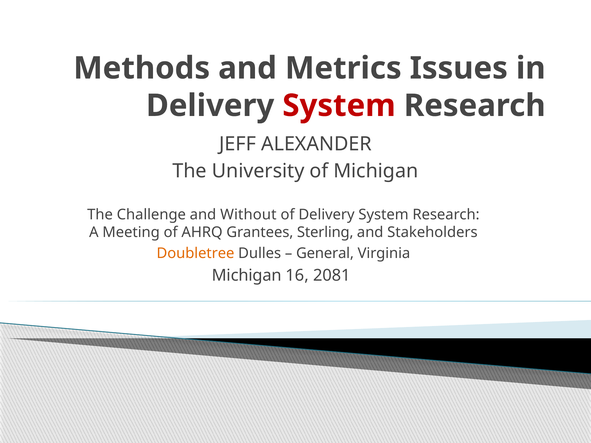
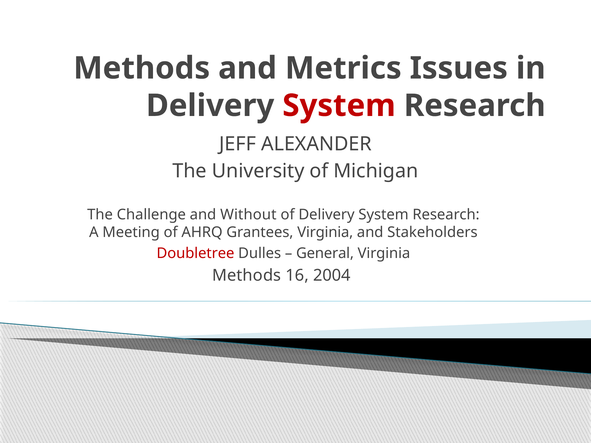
Grantees Sterling: Sterling -> Virginia
Doubletree colour: orange -> red
Michigan at (247, 276): Michigan -> Methods
2081: 2081 -> 2004
